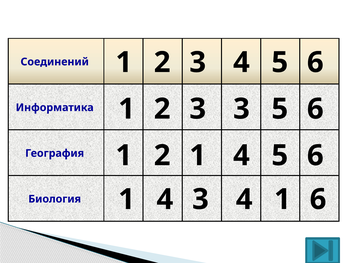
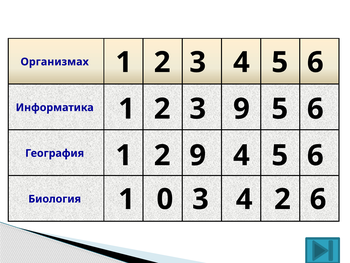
Соединений: Соединений -> Организмах
3 3: 3 -> 9
2 1: 1 -> 9
4 at (165, 199): 4 -> 0
4 1: 1 -> 2
